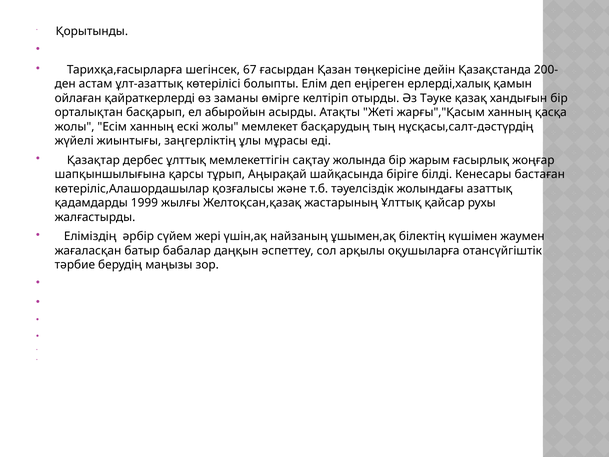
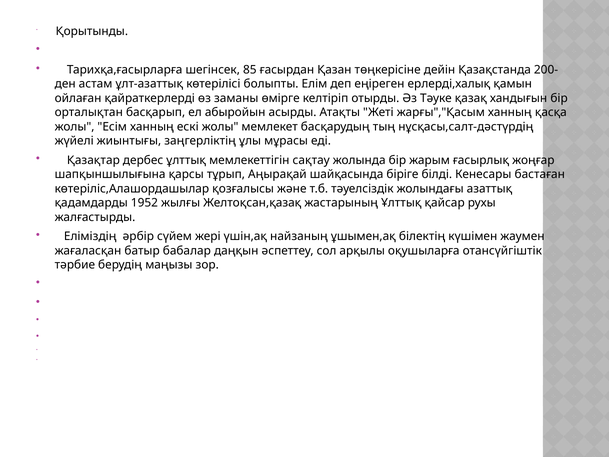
67: 67 -> 85
1999: 1999 -> 1952
